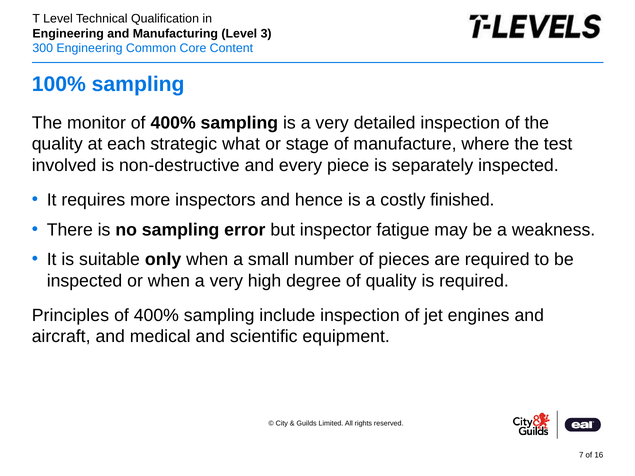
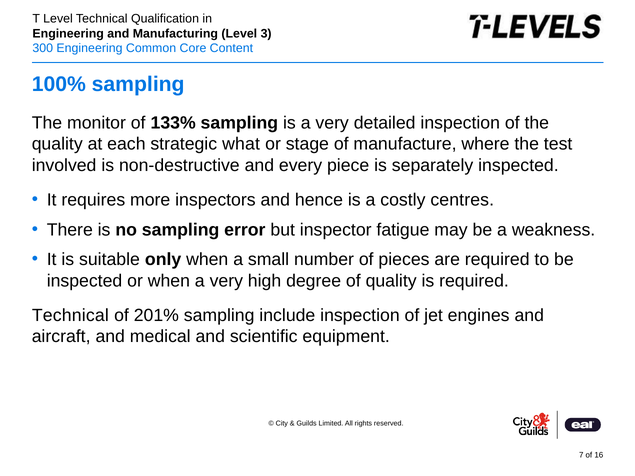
400% at (173, 123): 400% -> 133%
finished: finished -> centres
Principles at (70, 315): Principles -> Technical
400% at (156, 315): 400% -> 201%
